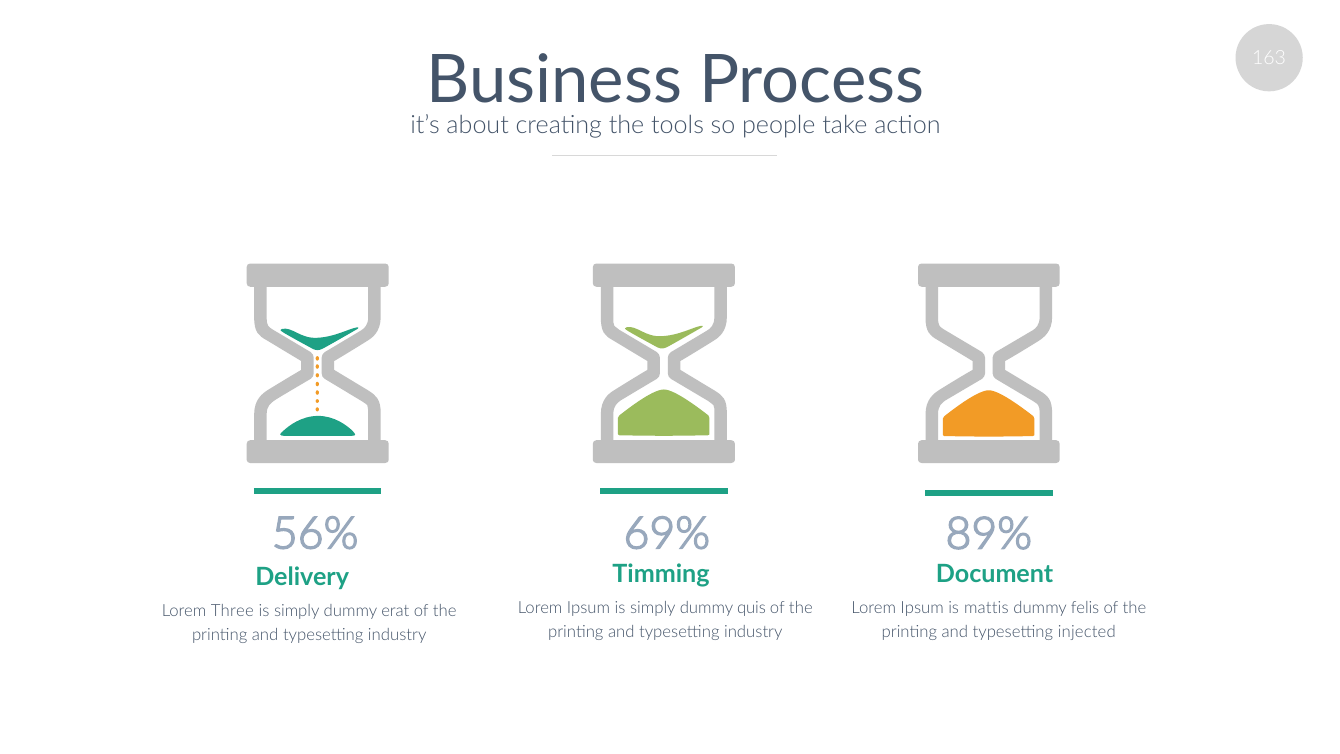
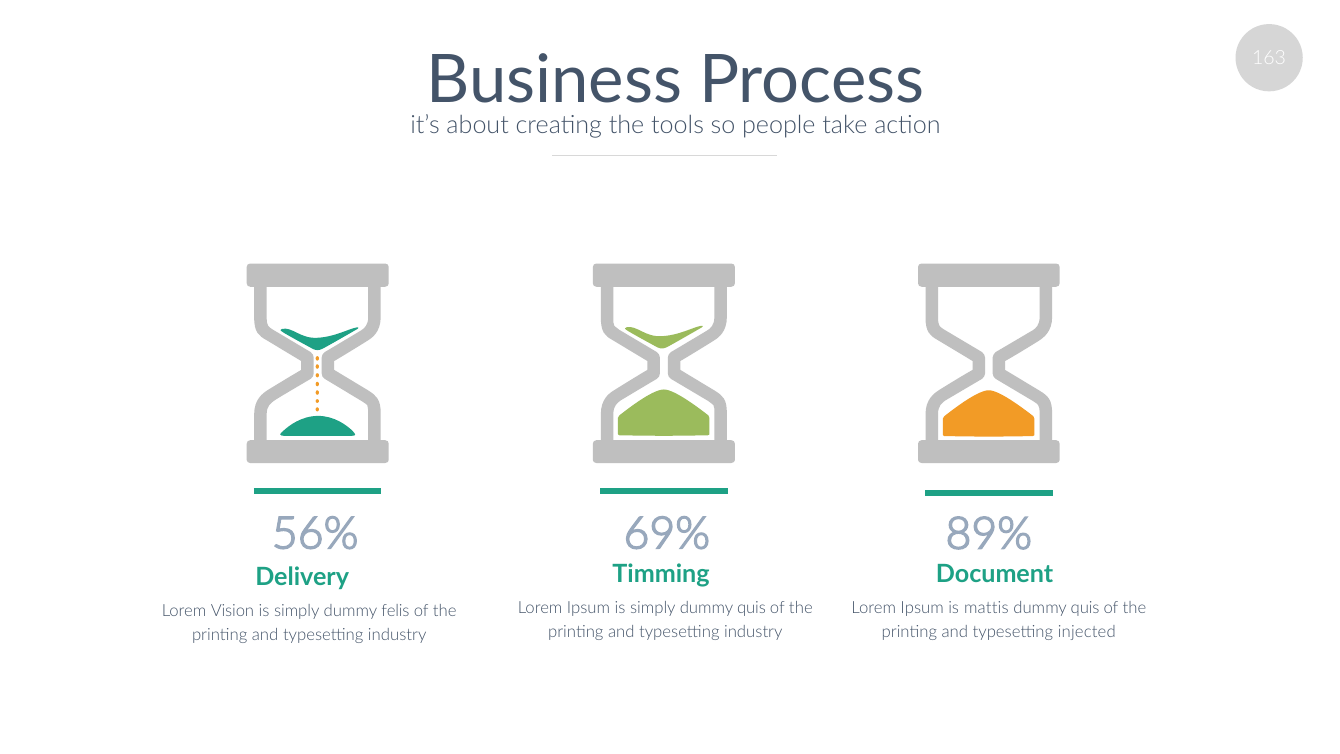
felis at (1085, 608): felis -> quis
Three: Three -> Vision
erat: erat -> felis
